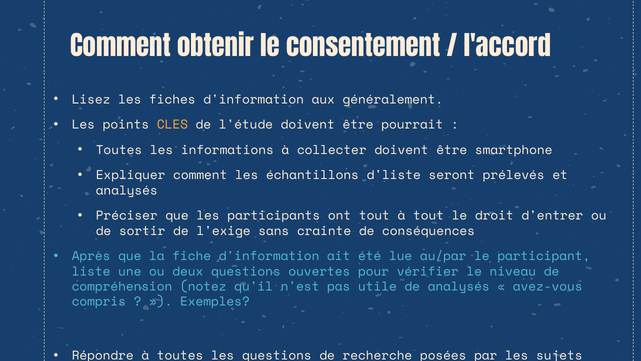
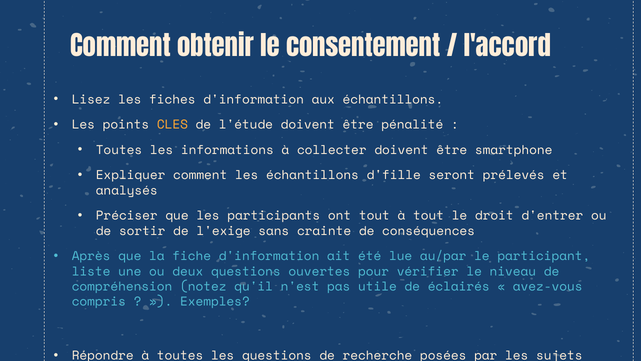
aux généralement: généralement -> échantillons
pourrait: pourrait -> pénalité
d'liste: d'liste -> d'fille
de analysés: analysés -> éclairés
